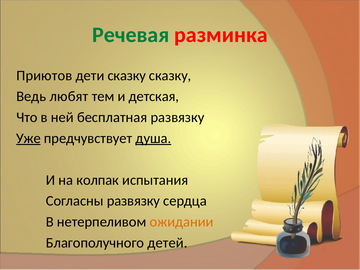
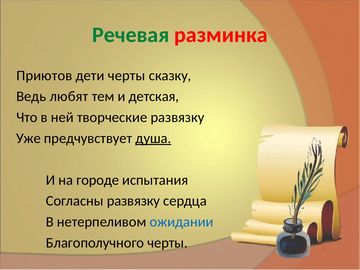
дети сказку: сказку -> черты
бесплатная: бесплатная -> творческие
Уже underline: present -> none
колпак: колпак -> городе
ожидании colour: orange -> blue
Благополучного детей: детей -> черты
